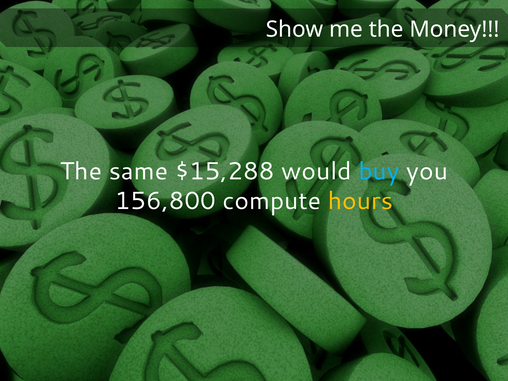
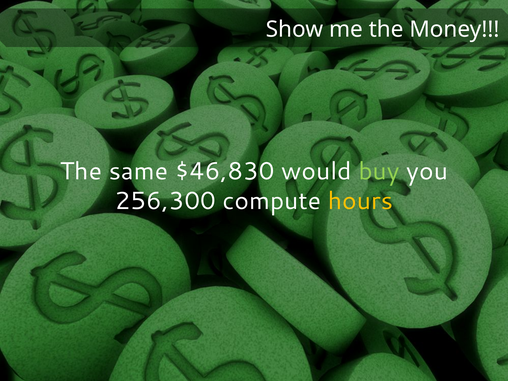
$15,288: $15,288 -> $46,830
buy colour: light blue -> light green
156,800: 156,800 -> 256,300
